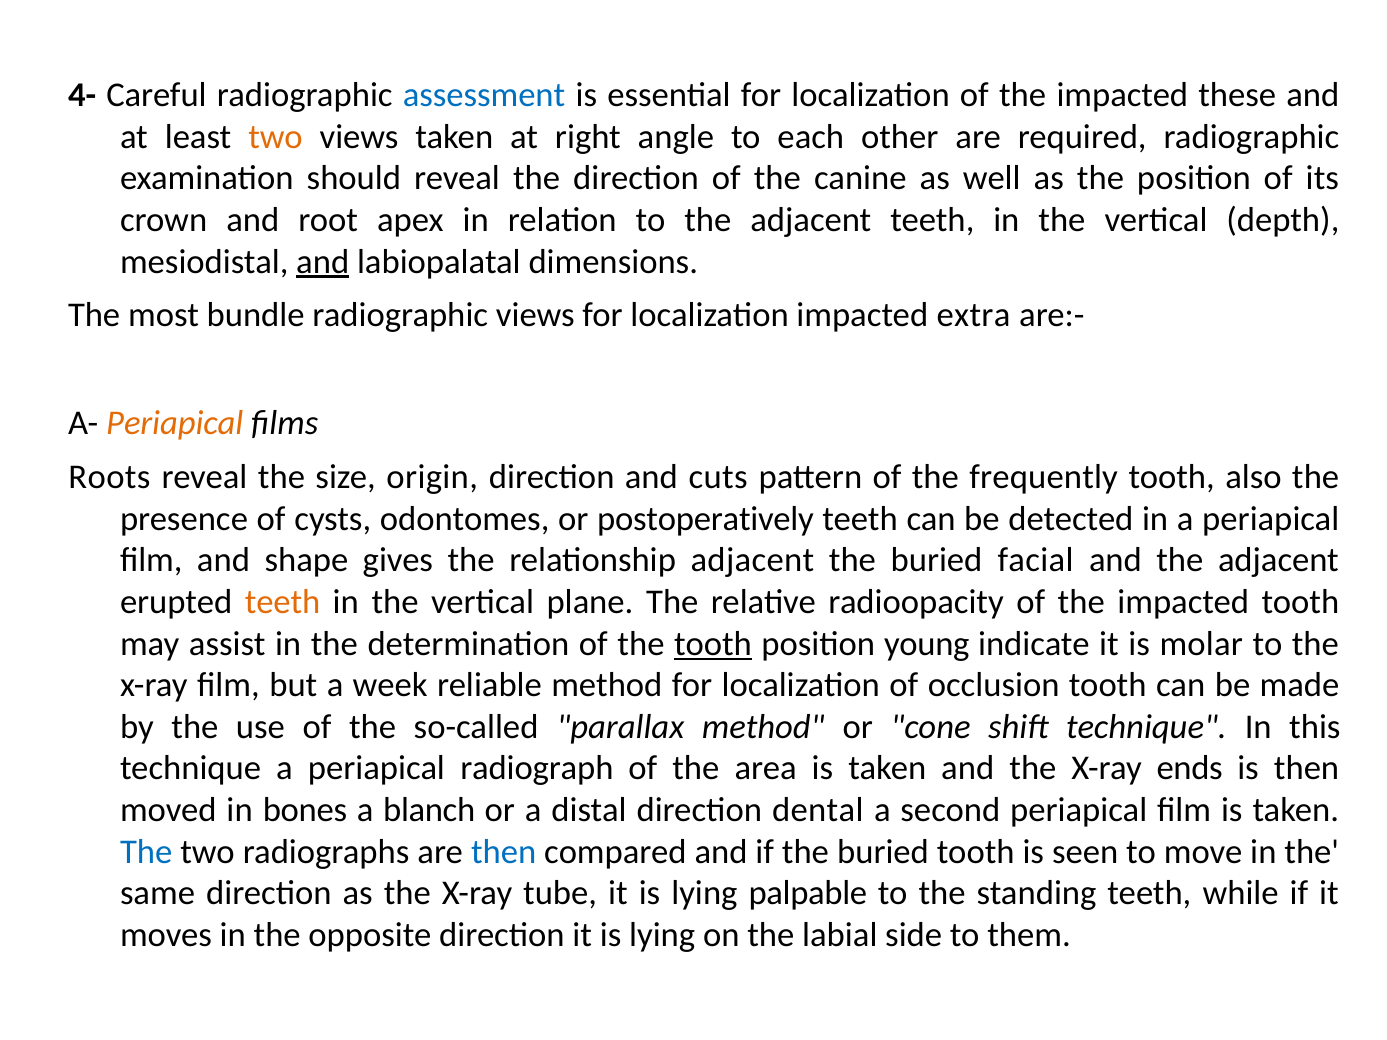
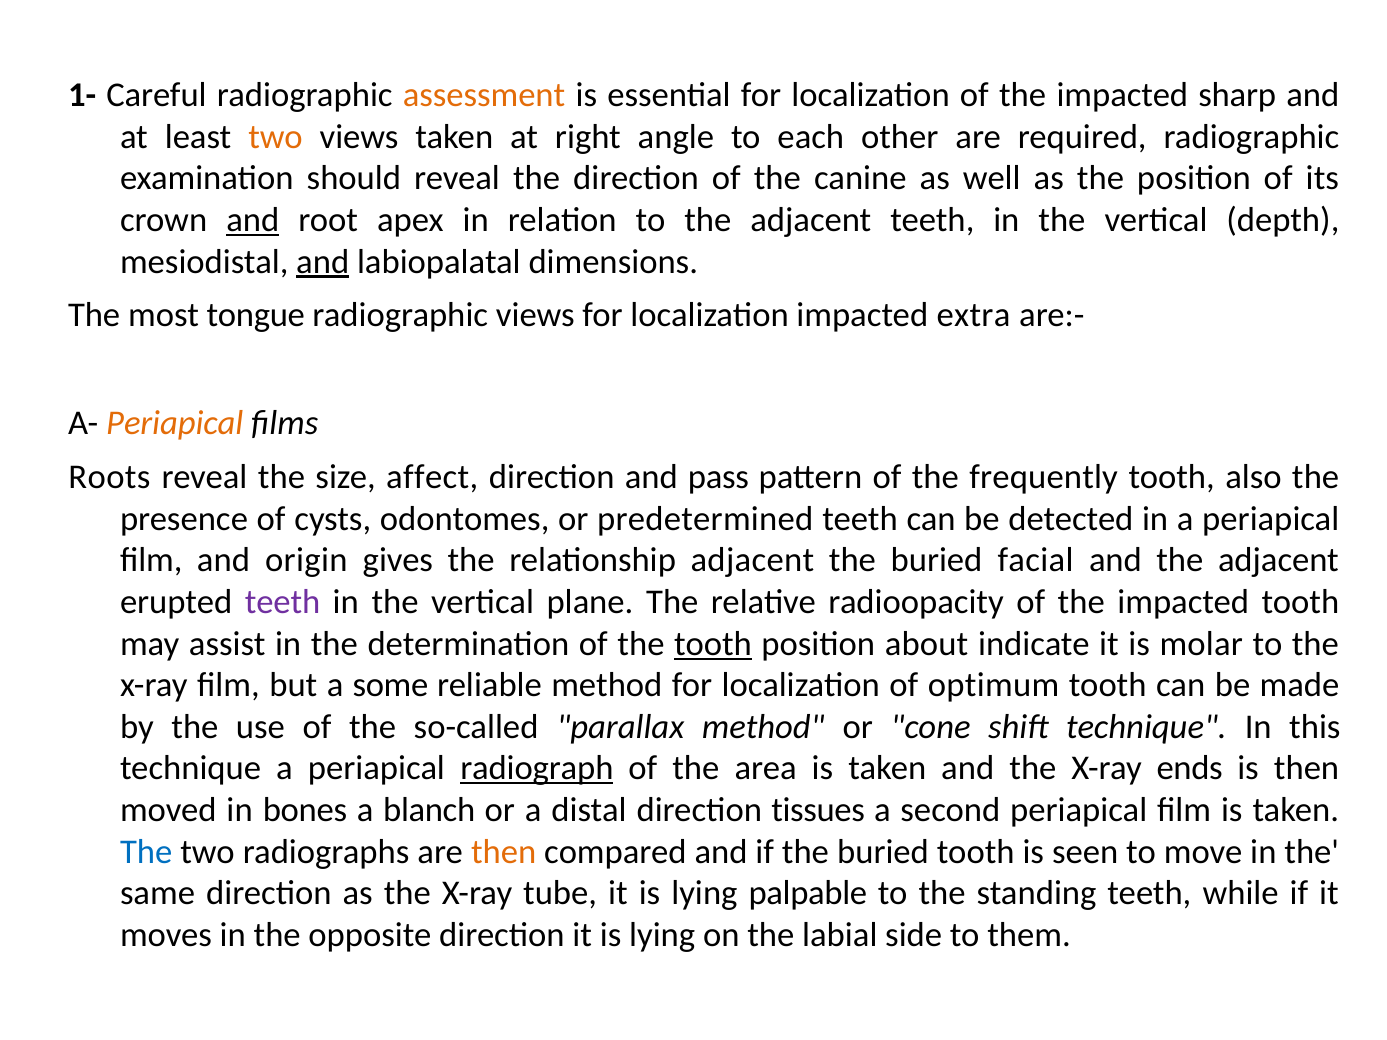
4-: 4- -> 1-
assessment colour: blue -> orange
these: these -> sharp
and at (253, 220) underline: none -> present
bundle: bundle -> tongue
origin: origin -> affect
cuts: cuts -> pass
postoperatively: postoperatively -> predetermined
shape: shape -> origin
teeth at (283, 602) colour: orange -> purple
young: young -> about
week: week -> some
occlusion: occlusion -> optimum
radiograph underline: none -> present
dental: dental -> tissues
then at (504, 852) colour: blue -> orange
